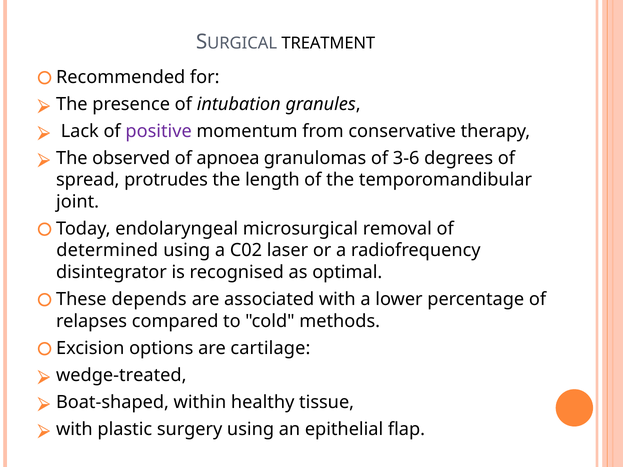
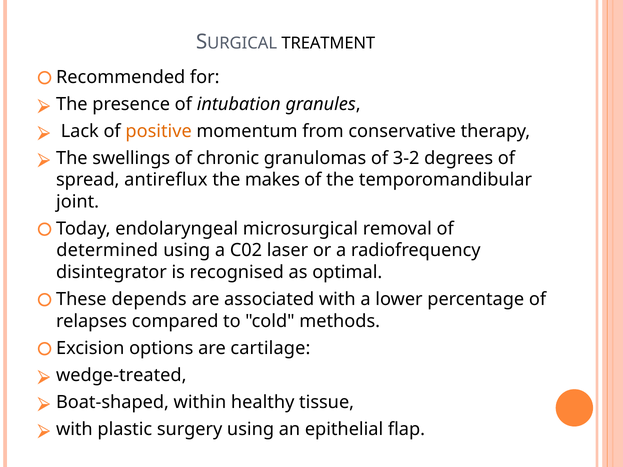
positive colour: purple -> orange
observed: observed -> swellings
apnoea: apnoea -> chronic
3-6: 3-6 -> 3-2
protrudes: protrudes -> antireflux
length: length -> makes
